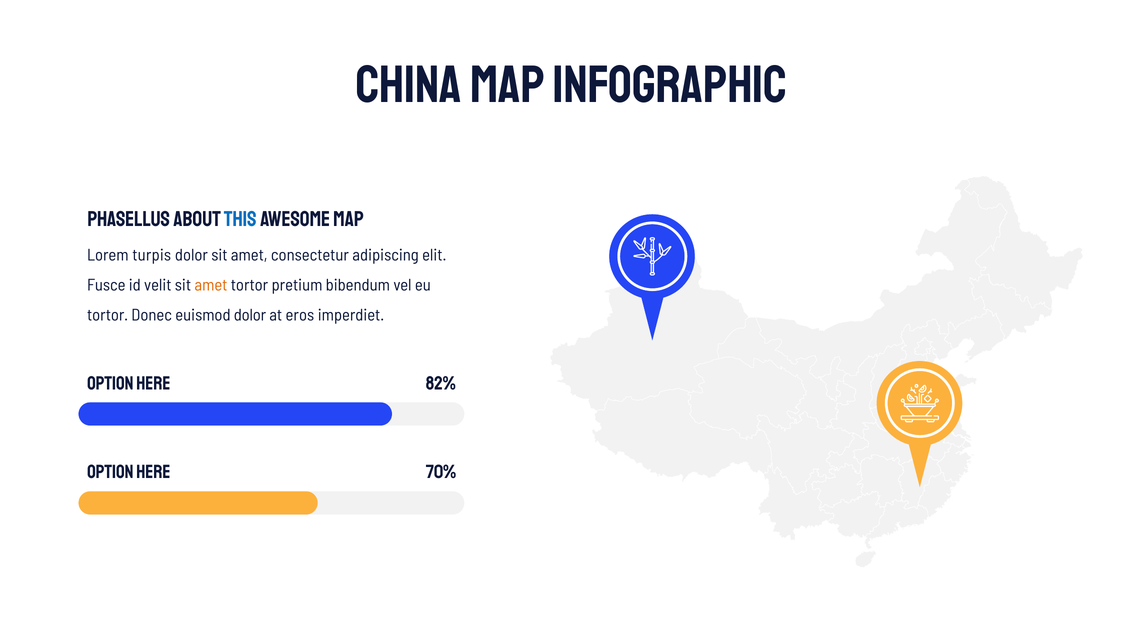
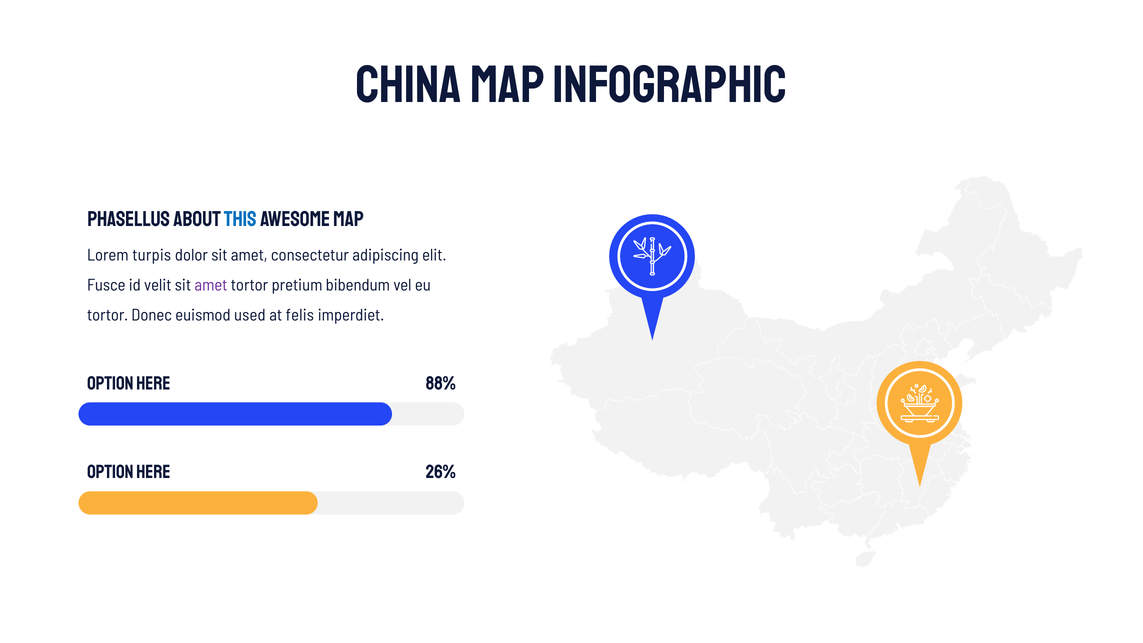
amet at (211, 285) colour: orange -> purple
euismod dolor: dolor -> used
eros: eros -> felis
82%: 82% -> 88%
70%: 70% -> 26%
